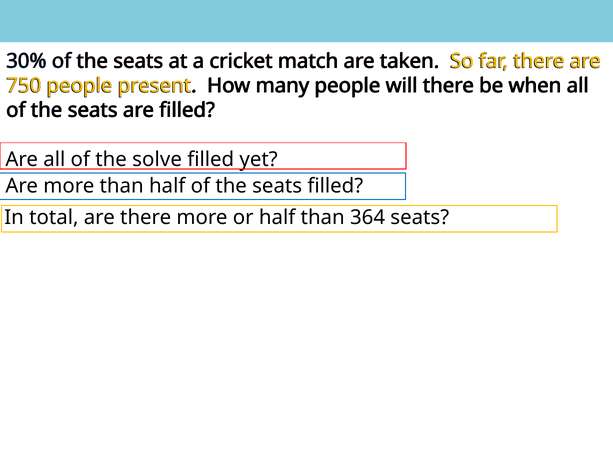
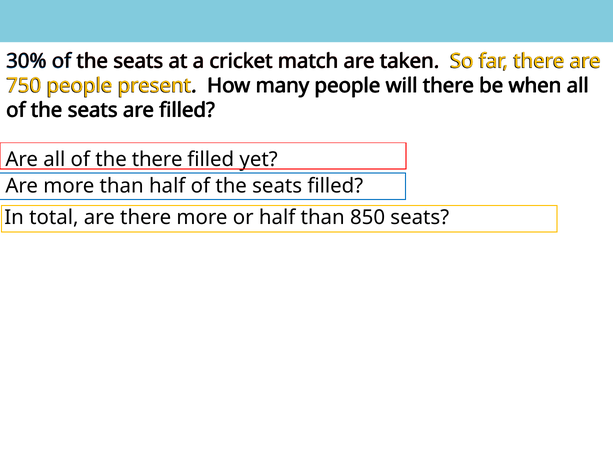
the solve: solve -> there
364: 364 -> 850
